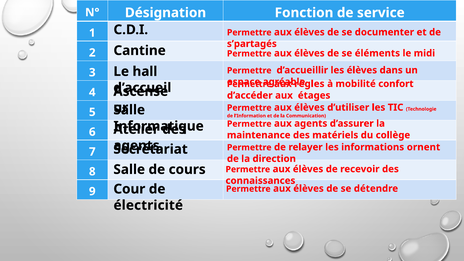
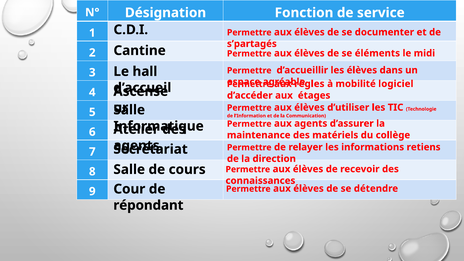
confort: confort -> logiciel
ornent: ornent -> retiens
électricité: électricité -> répondant
